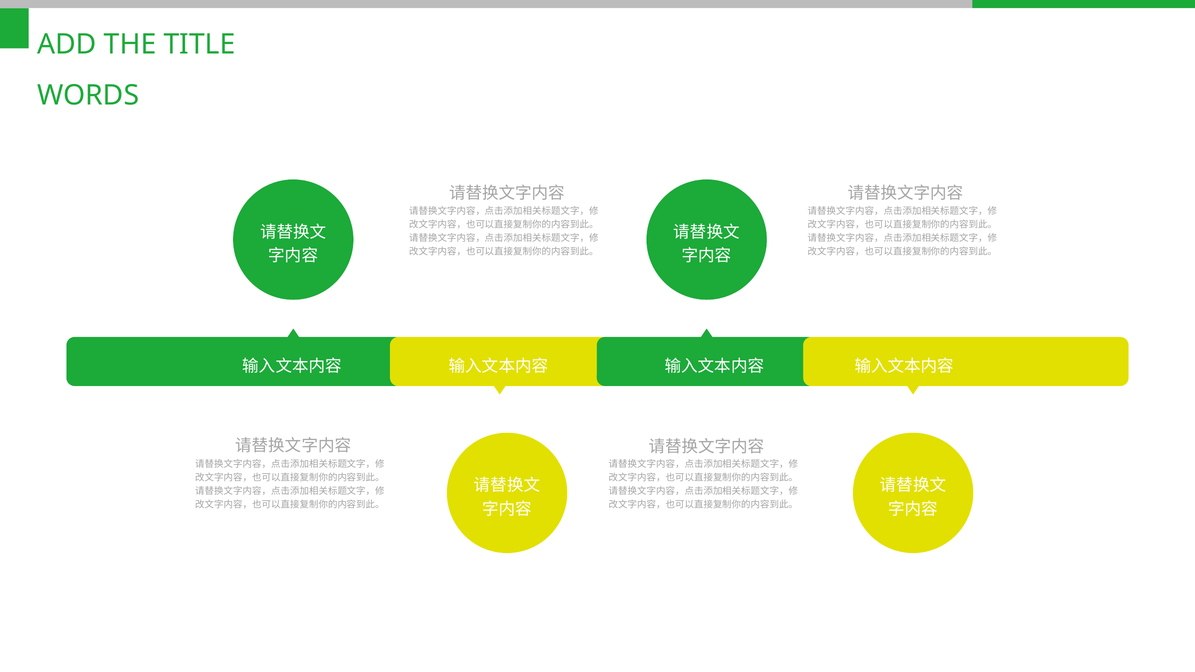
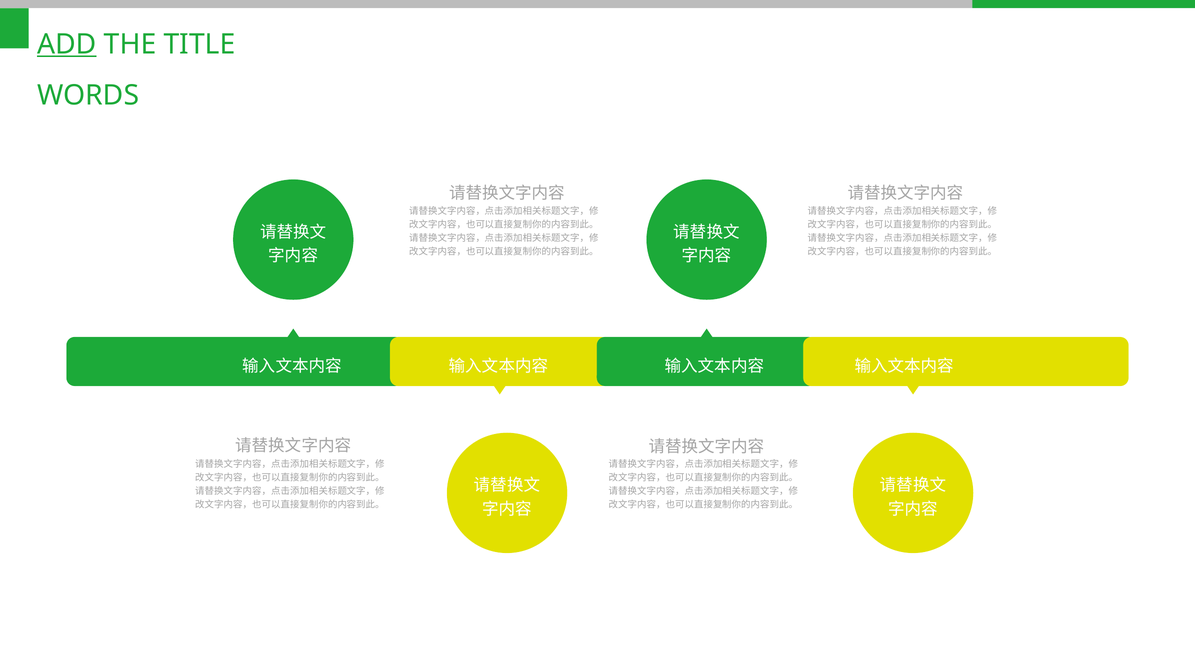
ADD at (67, 44) underline: none -> present
